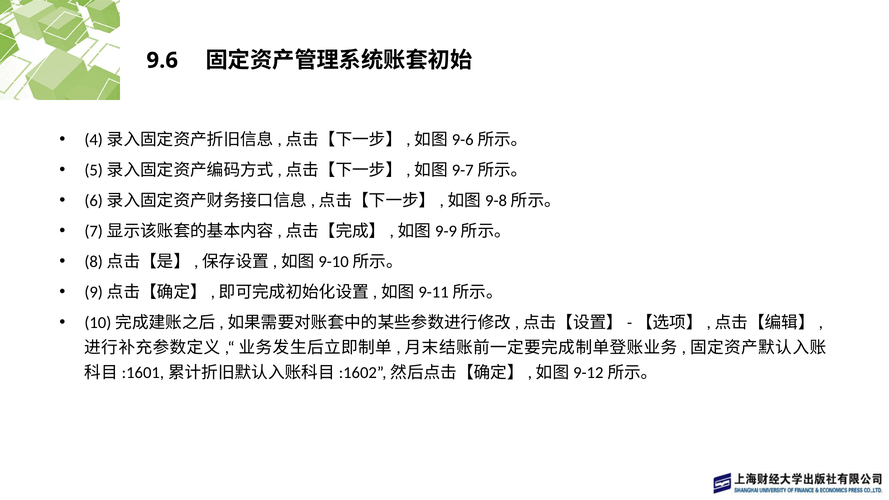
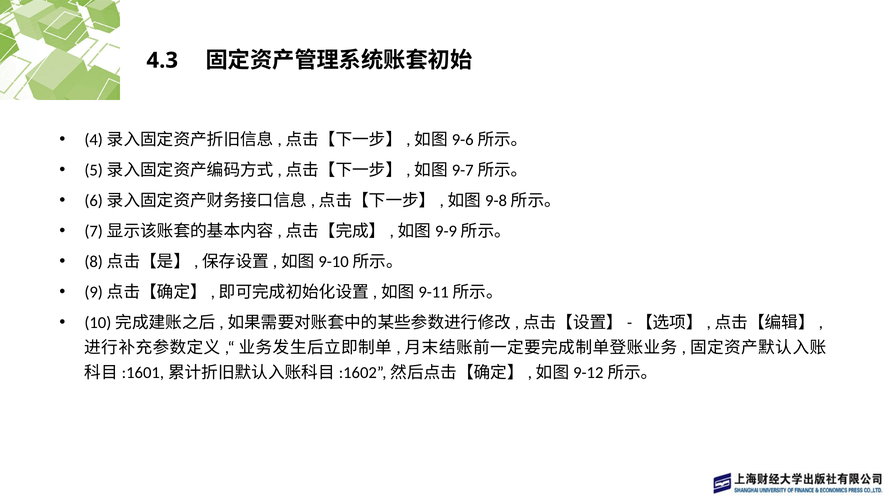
9.6: 9.6 -> 4.3
